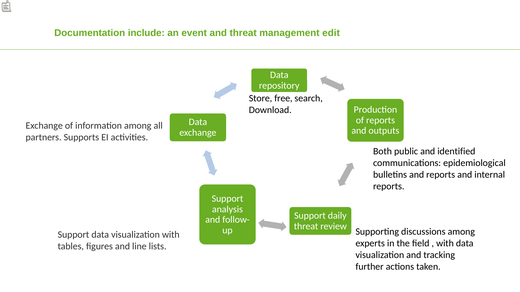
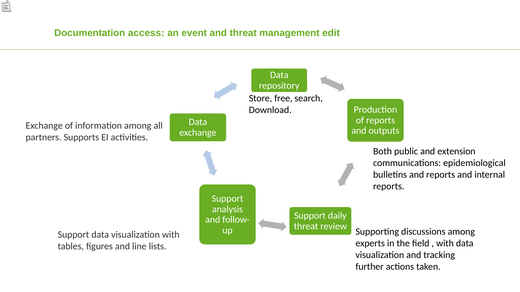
include: include -> access
identified: identified -> extension
